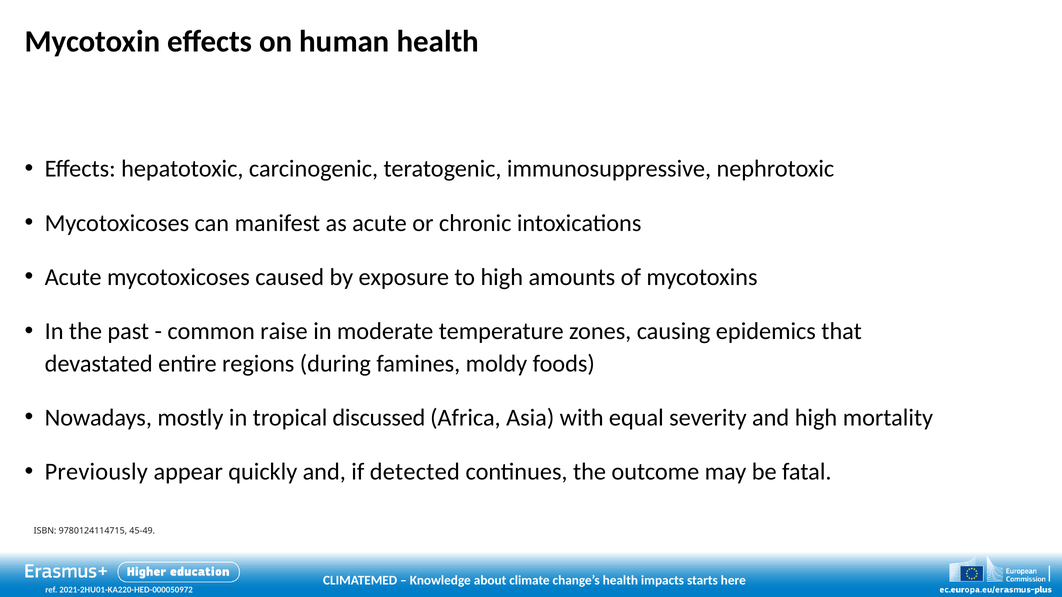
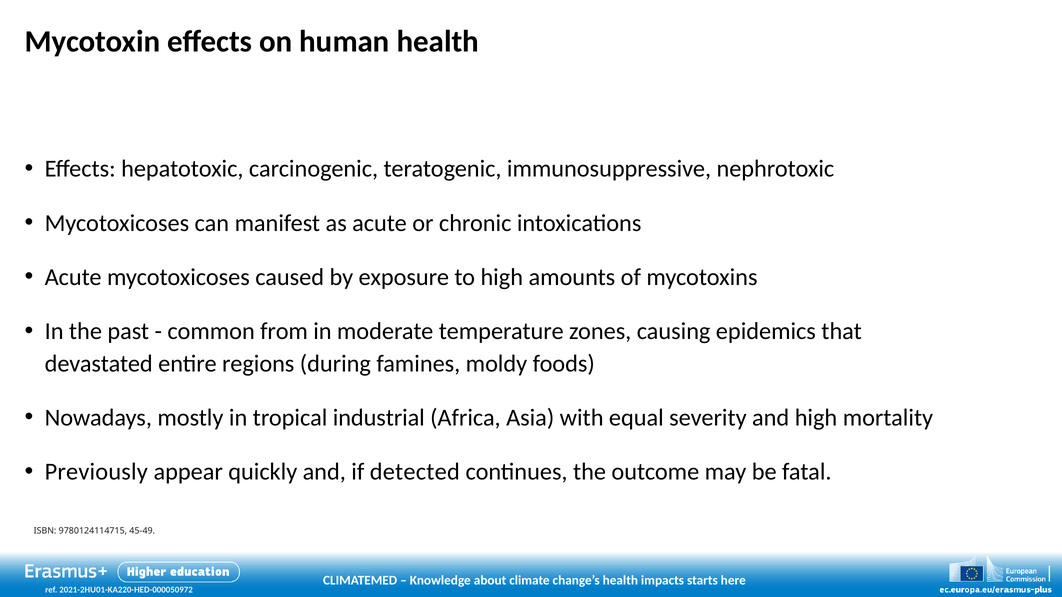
raise: raise -> from
discussed: discussed -> industrial
